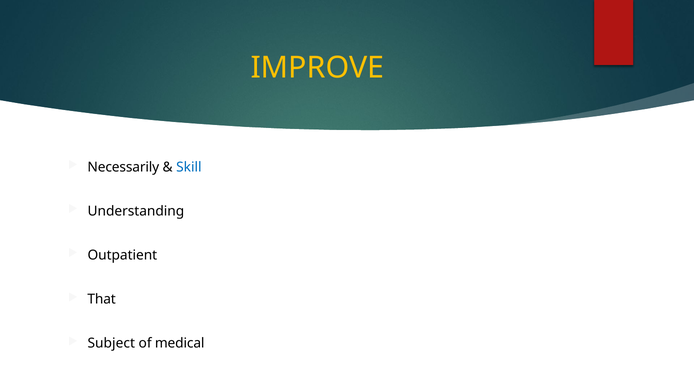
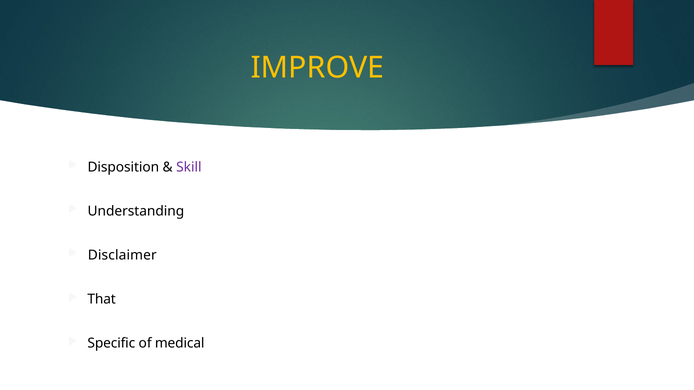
Necessarily: Necessarily -> Disposition
Skill colour: blue -> purple
Outpatient: Outpatient -> Disclaimer
Subject: Subject -> Specific
